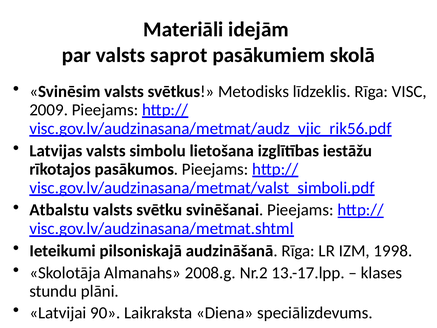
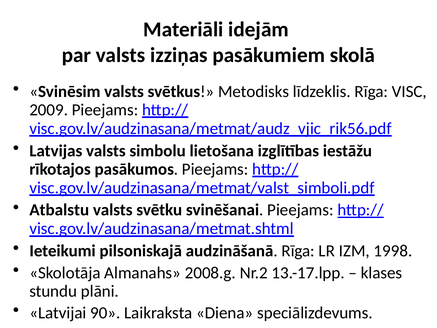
saprot: saprot -> izziņas
